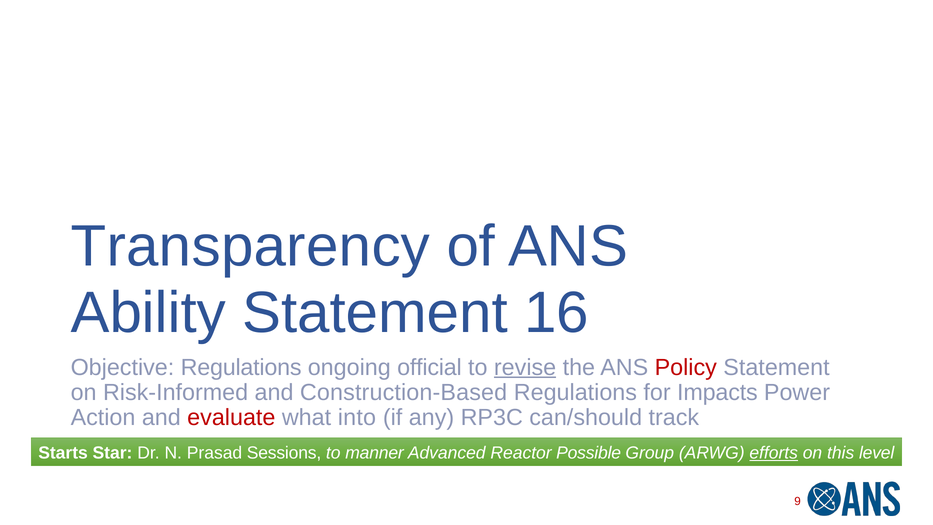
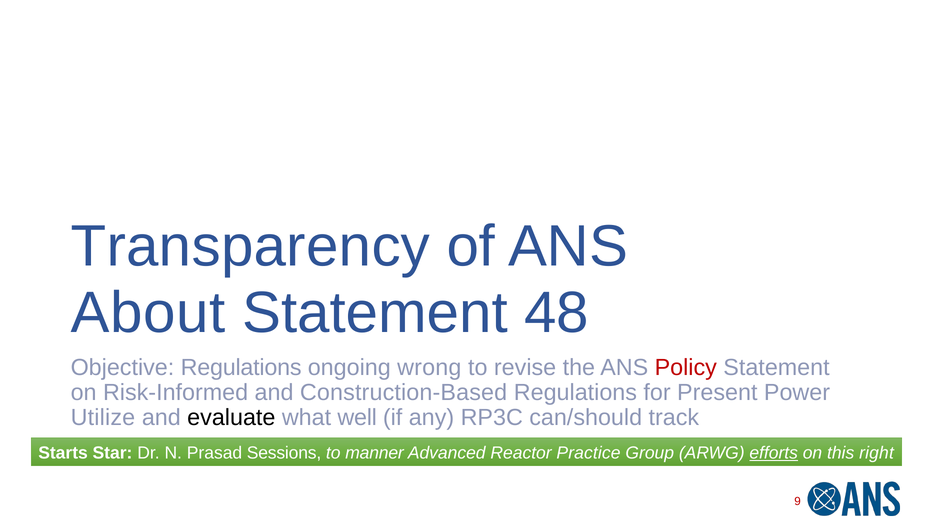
Ability: Ability -> About
16: 16 -> 48
official: official -> wrong
revise underline: present -> none
Impacts: Impacts -> Present
Action: Action -> Utilize
evaluate colour: red -> black
into: into -> well
Possible: Possible -> Practice
level: level -> right
